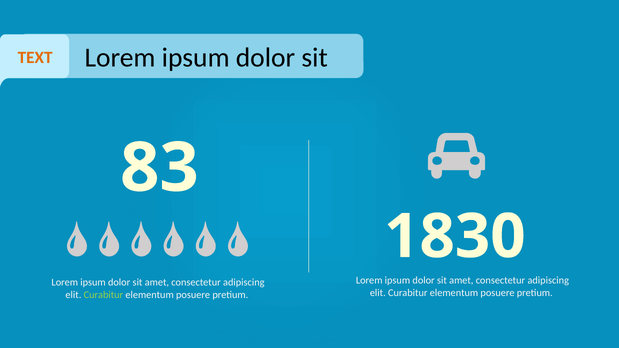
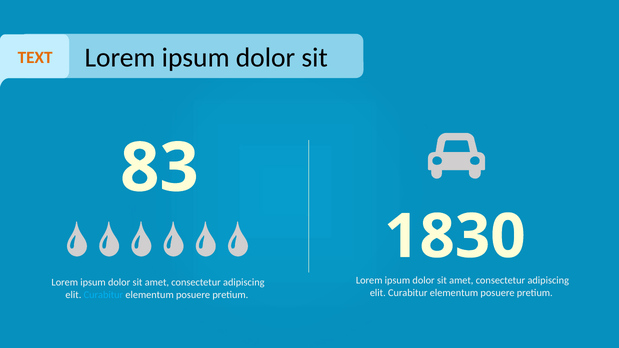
Curabitur at (103, 295) colour: light green -> light blue
